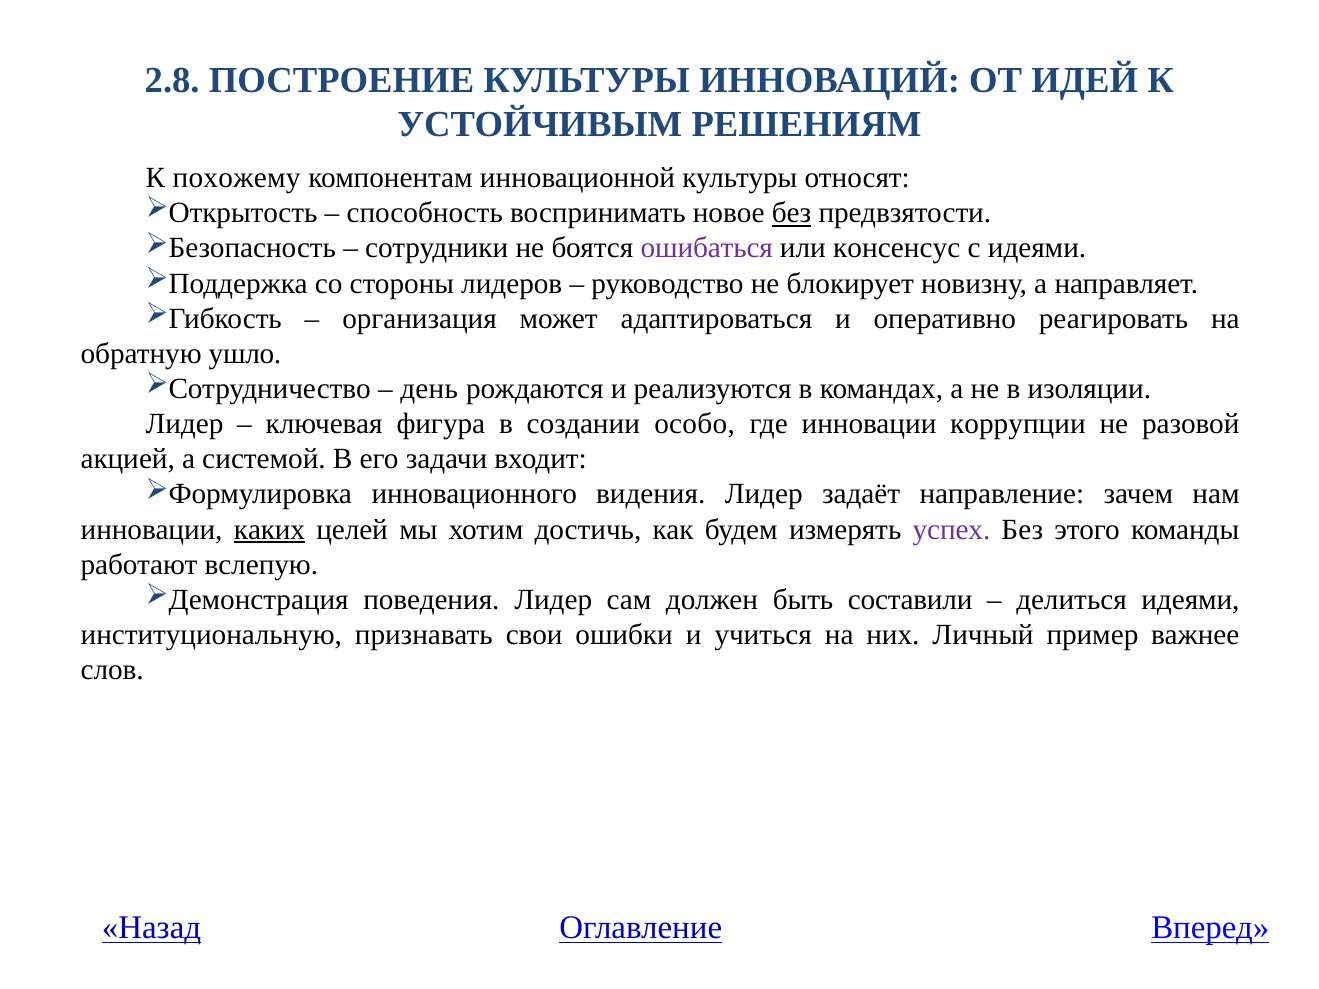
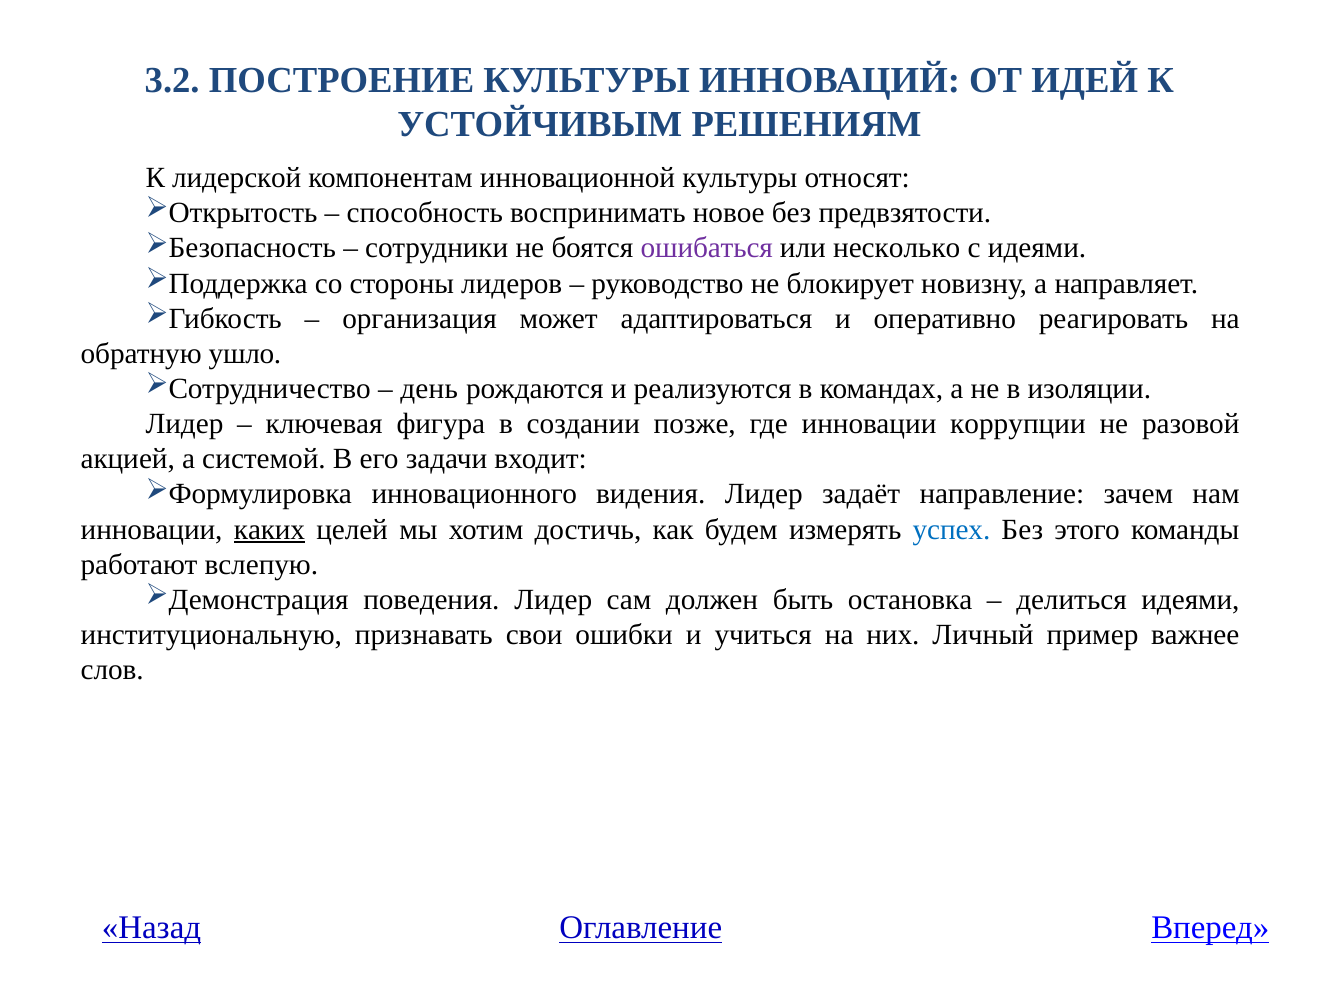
2.8: 2.8 -> 3.2
похожему: похожему -> лидерской
без at (792, 213) underline: present -> none
консенсус: консенсус -> несколько
особо: особо -> позже
успех colour: purple -> blue
составили: составили -> остановка
